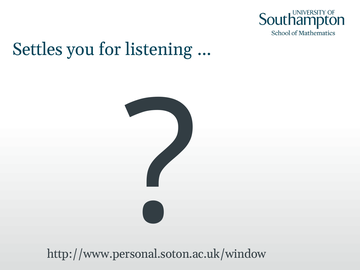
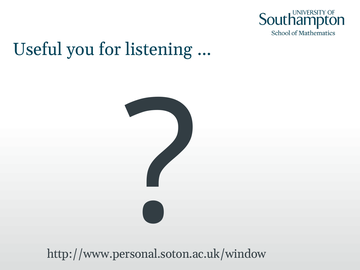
Settles: Settles -> Useful
